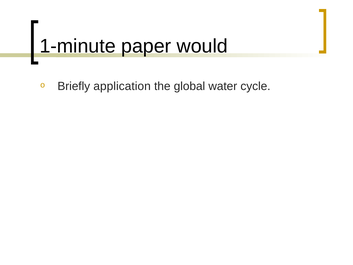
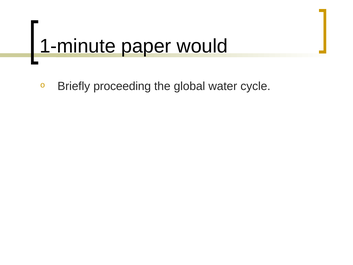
application: application -> proceeding
